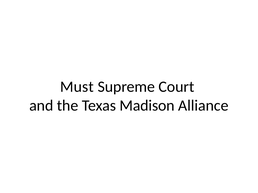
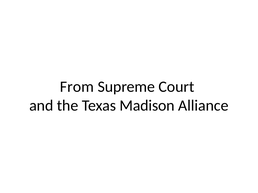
Must: Must -> From
